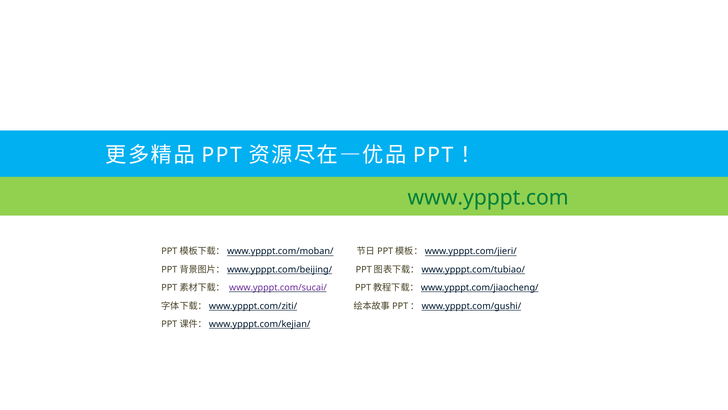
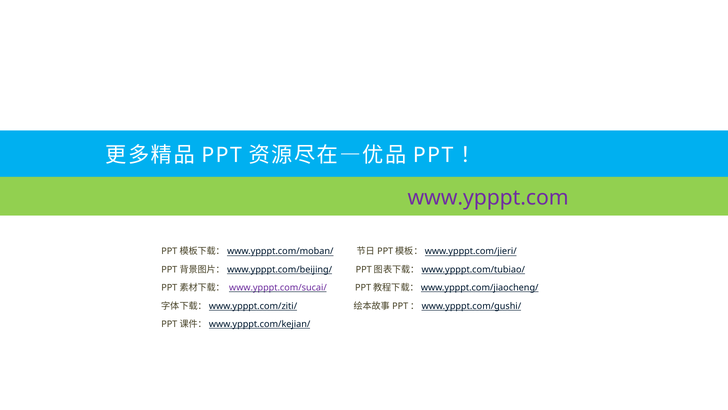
www.ypppt.com colour: green -> purple
